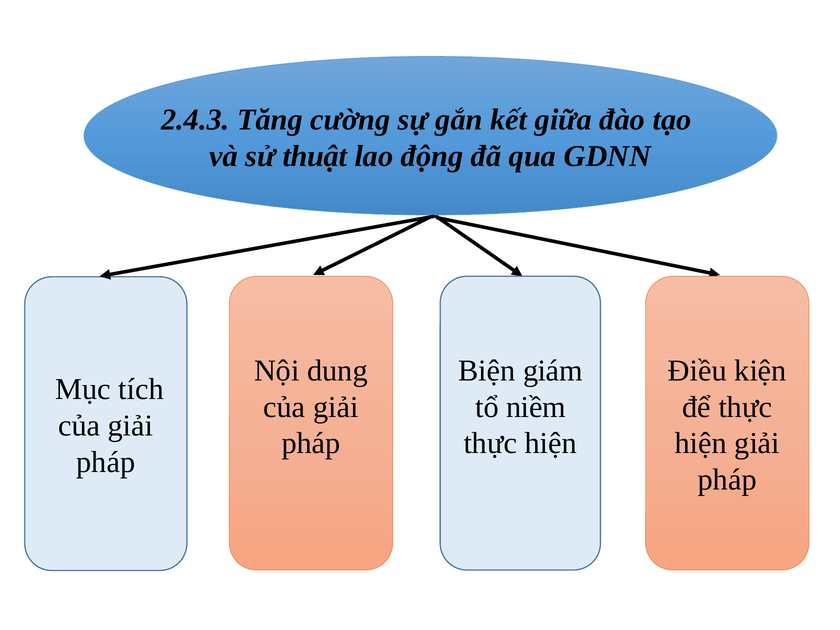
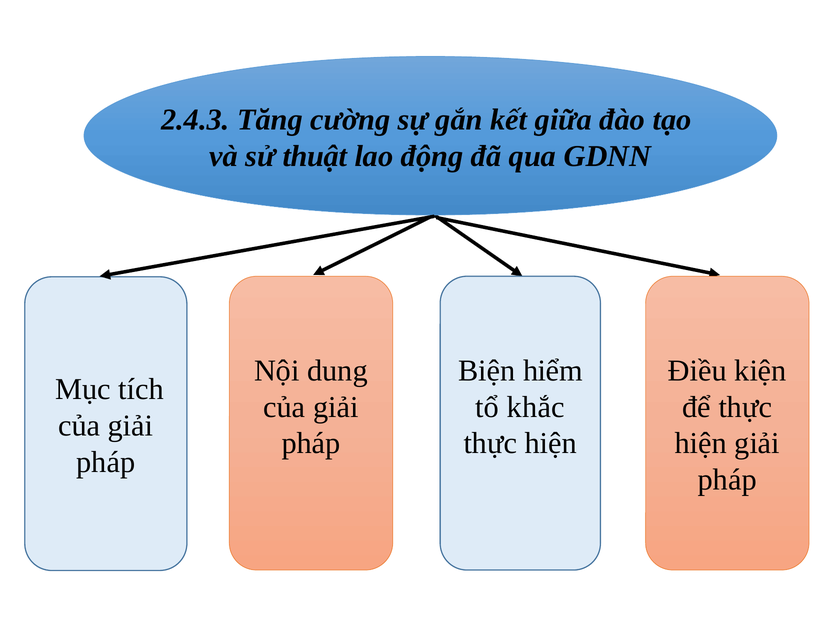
giám: giám -> hiểm
niềm: niềm -> khắc
